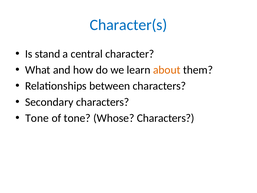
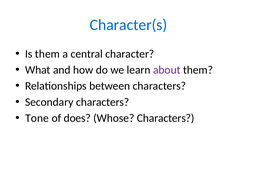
Is stand: stand -> them
about colour: orange -> purple
of tone: tone -> does
